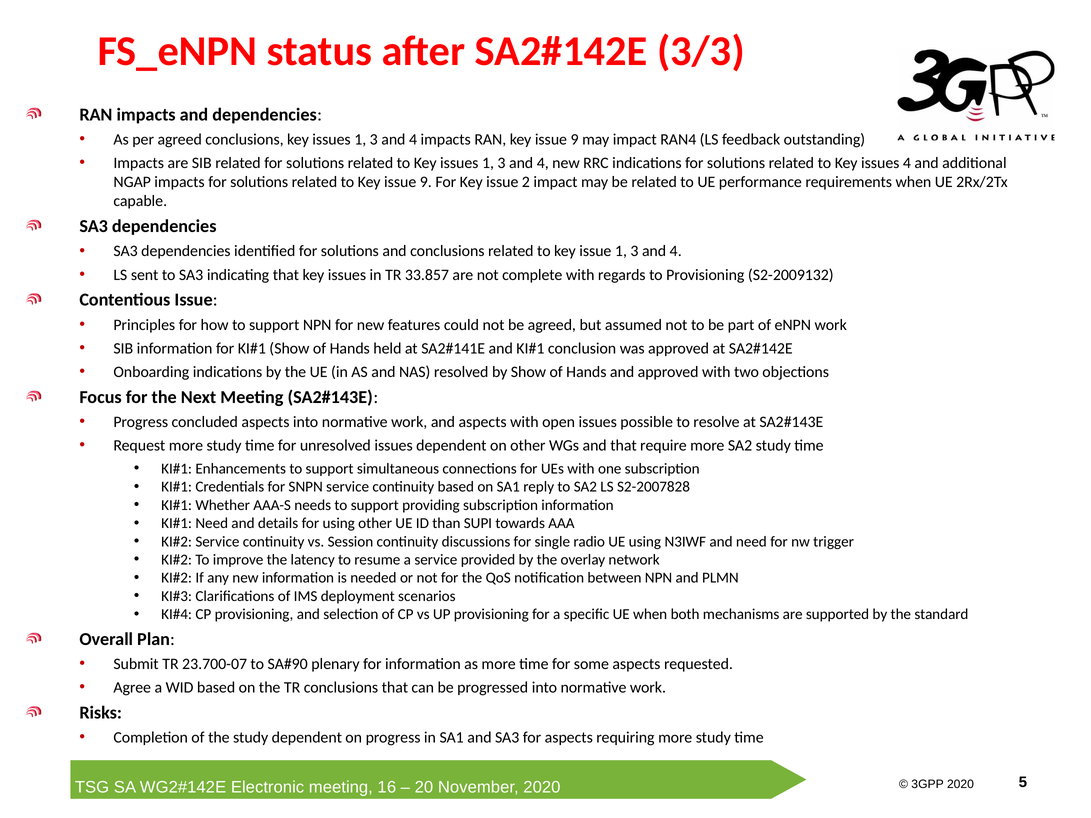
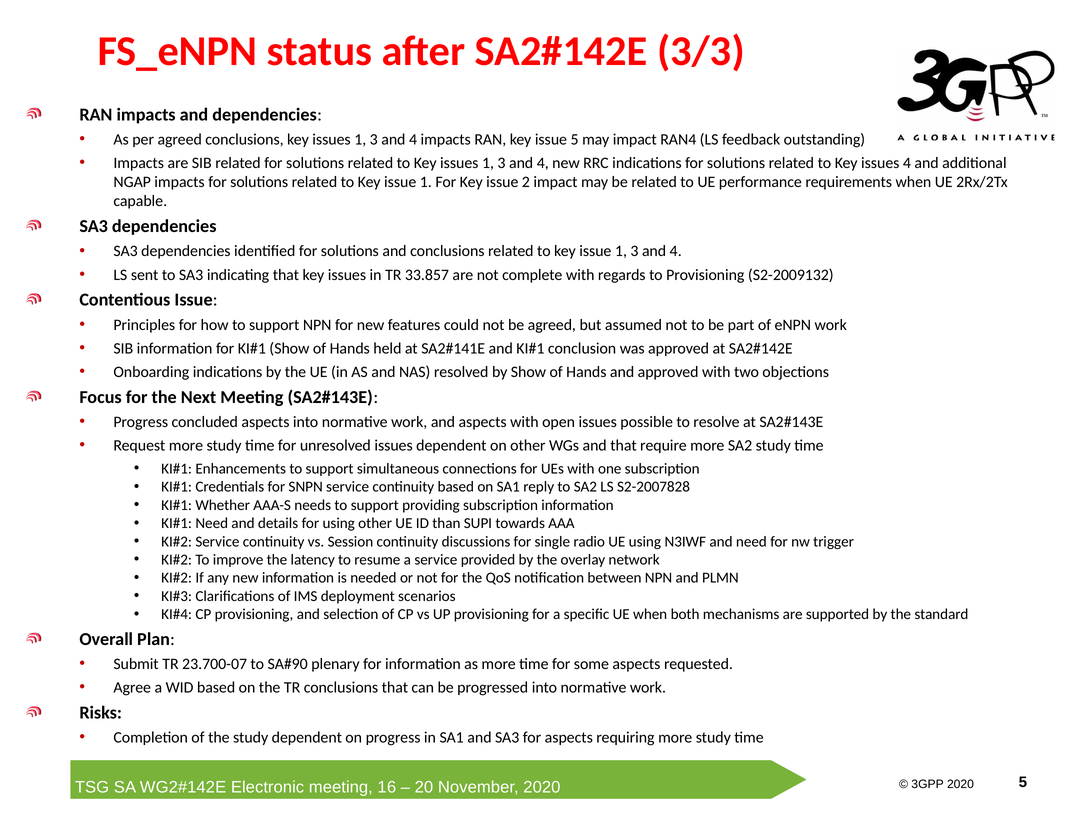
RAN key issue 9: 9 -> 5
9 at (426, 182): 9 -> 1
